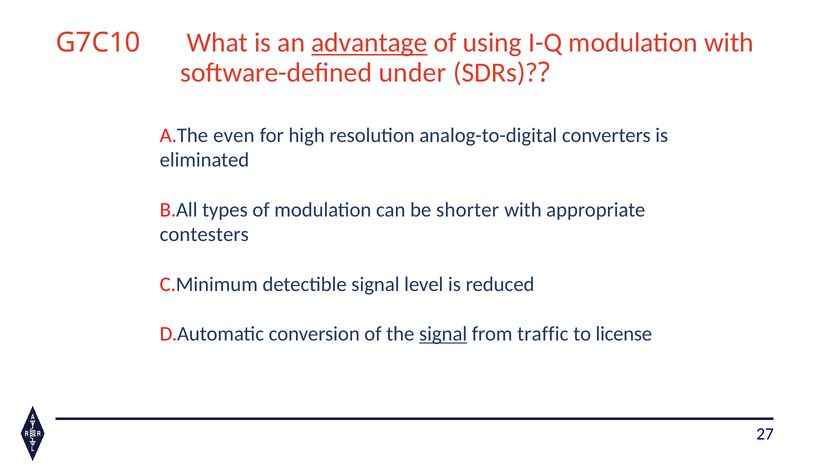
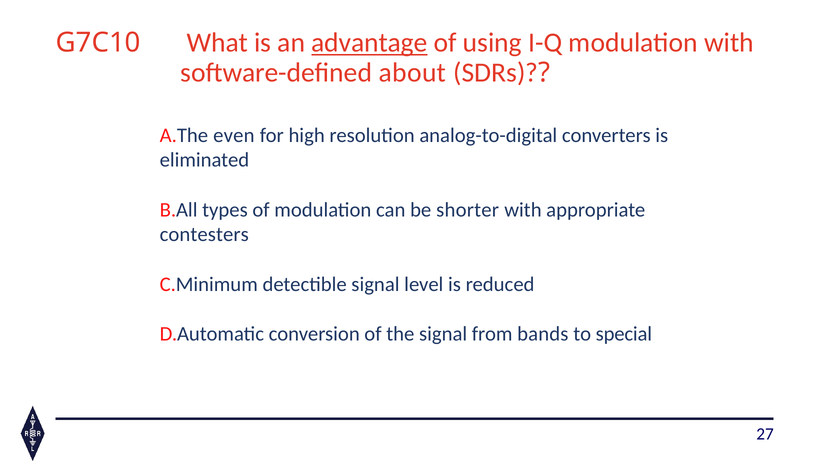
under: under -> about
signal at (443, 334) underline: present -> none
traffic: traffic -> bands
license: license -> special
